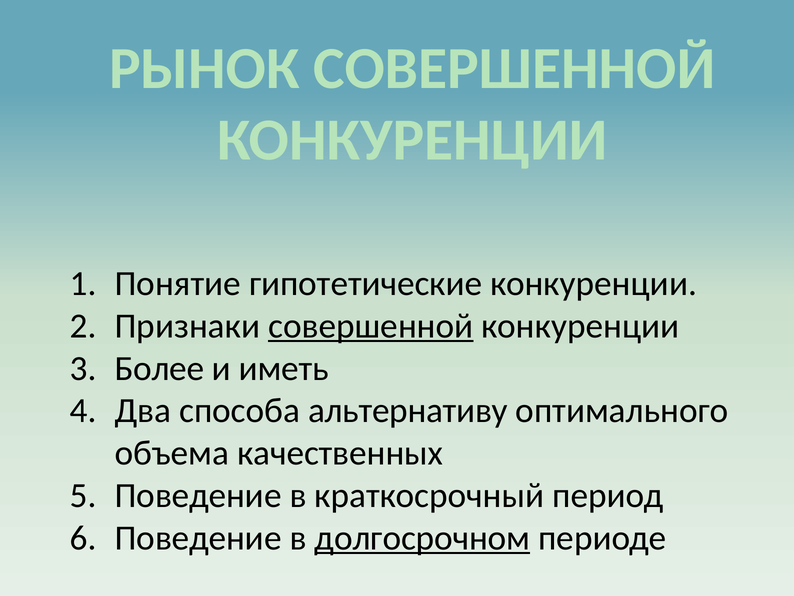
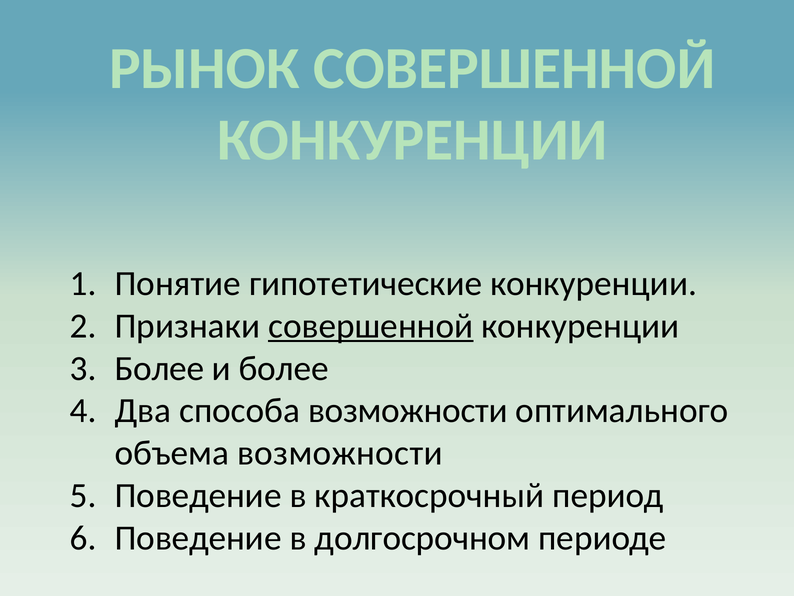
и иметь: иметь -> более
способа альтернативу: альтернативу -> возможности
объема качественных: качественных -> возможности
долгосрочном underline: present -> none
